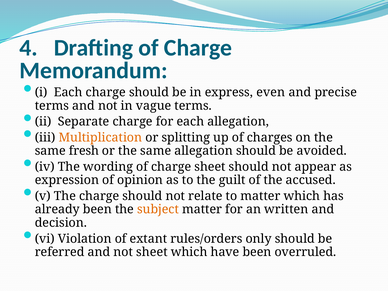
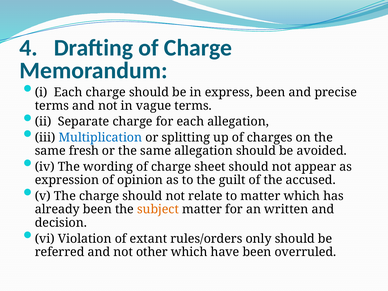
express even: even -> been
Multiplication colour: orange -> blue
not sheet: sheet -> other
